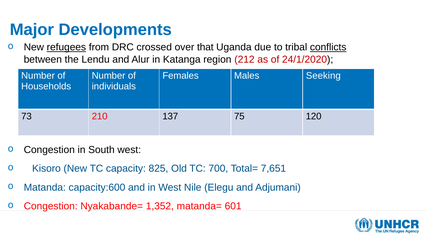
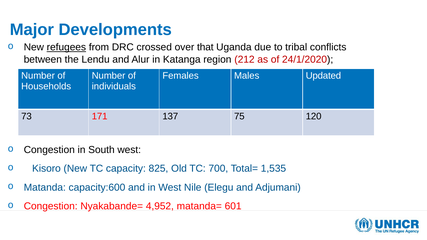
conflicts underline: present -> none
Seeking: Seeking -> Updated
210: 210 -> 171
7,651: 7,651 -> 1,535
1,352: 1,352 -> 4,952
